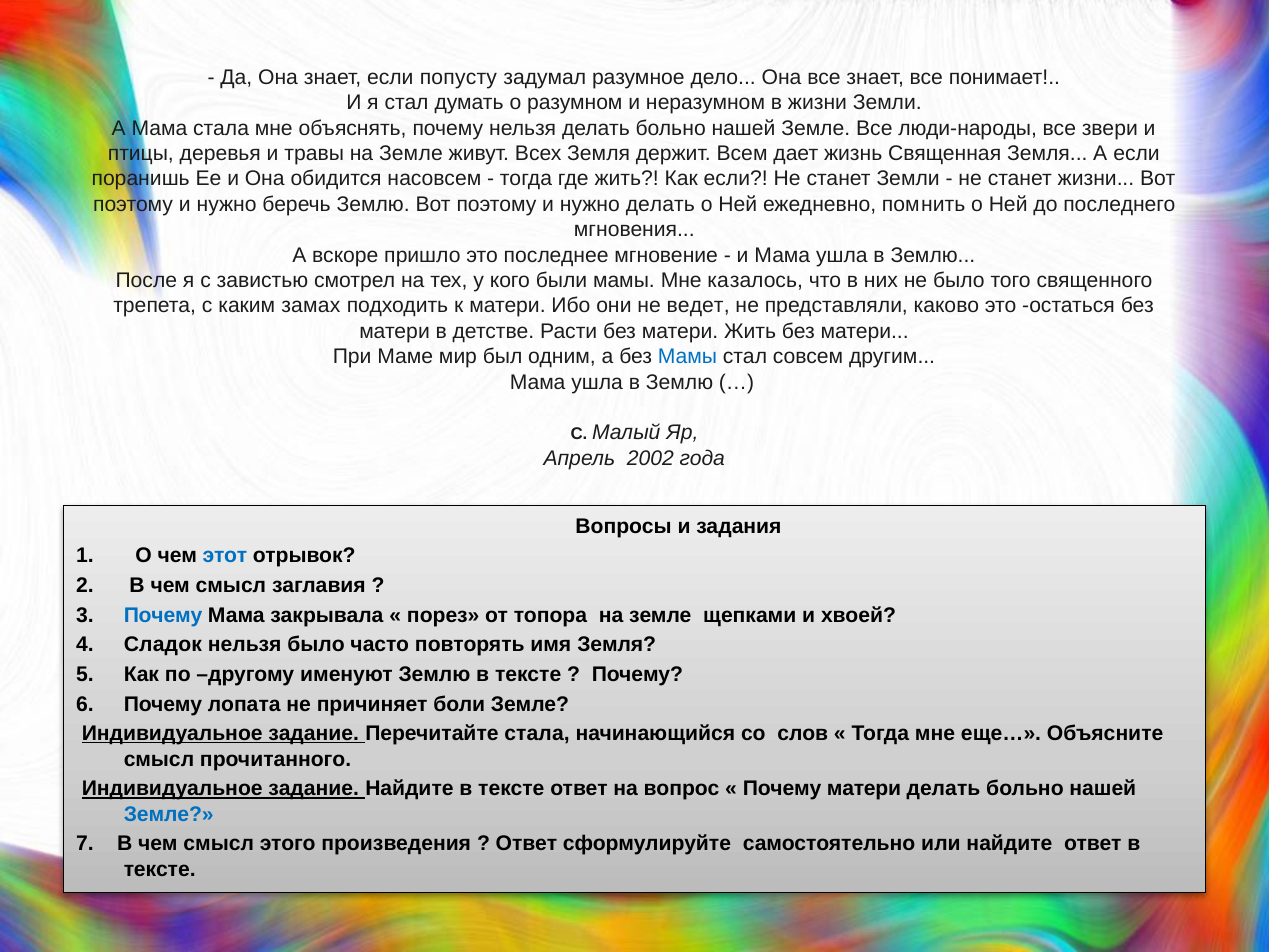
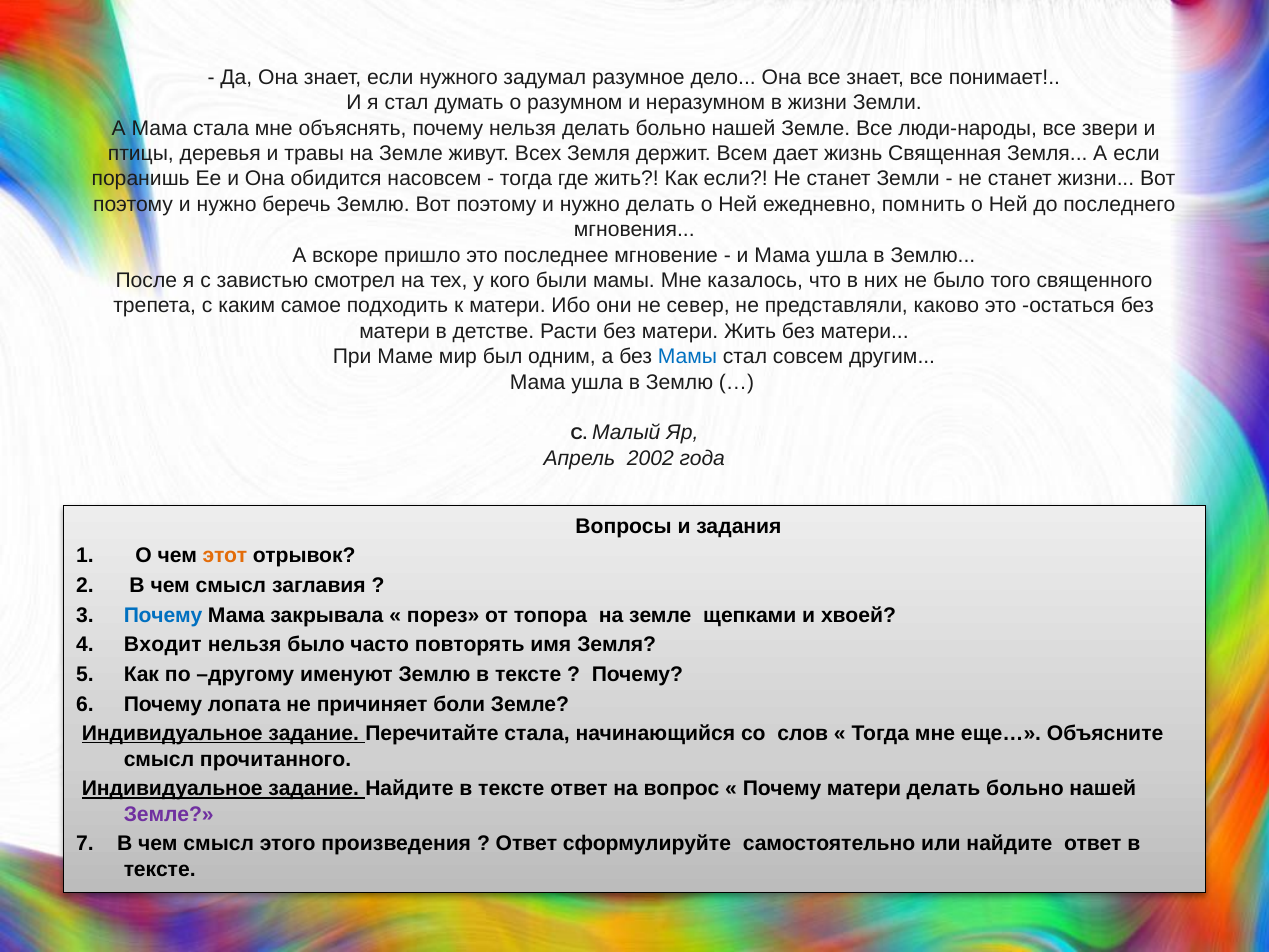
попусту: попусту -> нужного
замах: замах -> самое
ведет: ведет -> север
этот colour: blue -> orange
Сладок: Сладок -> Входит
Земле at (169, 814) colour: blue -> purple
